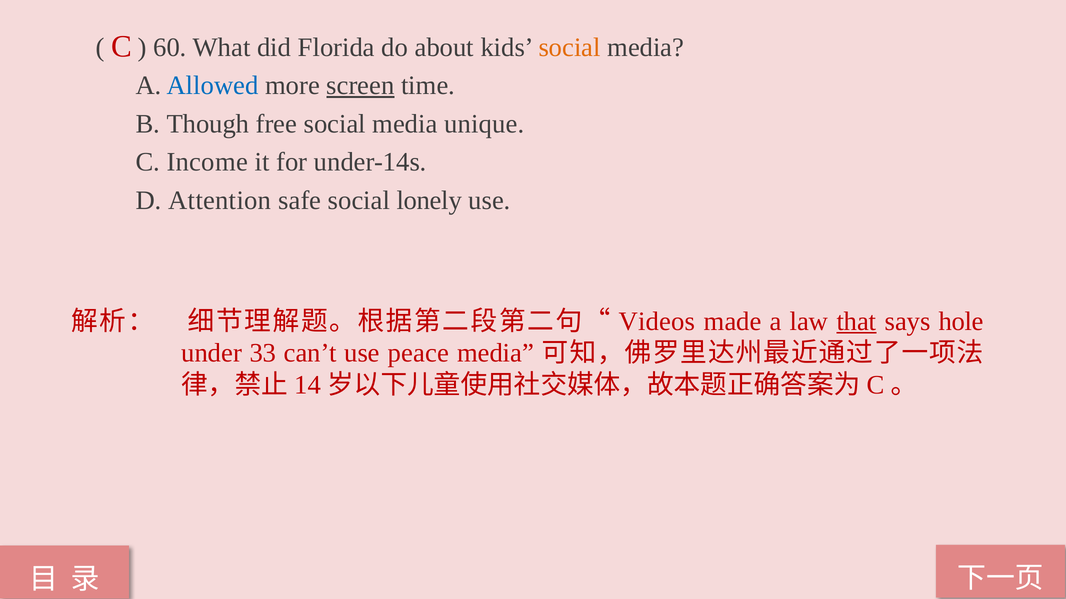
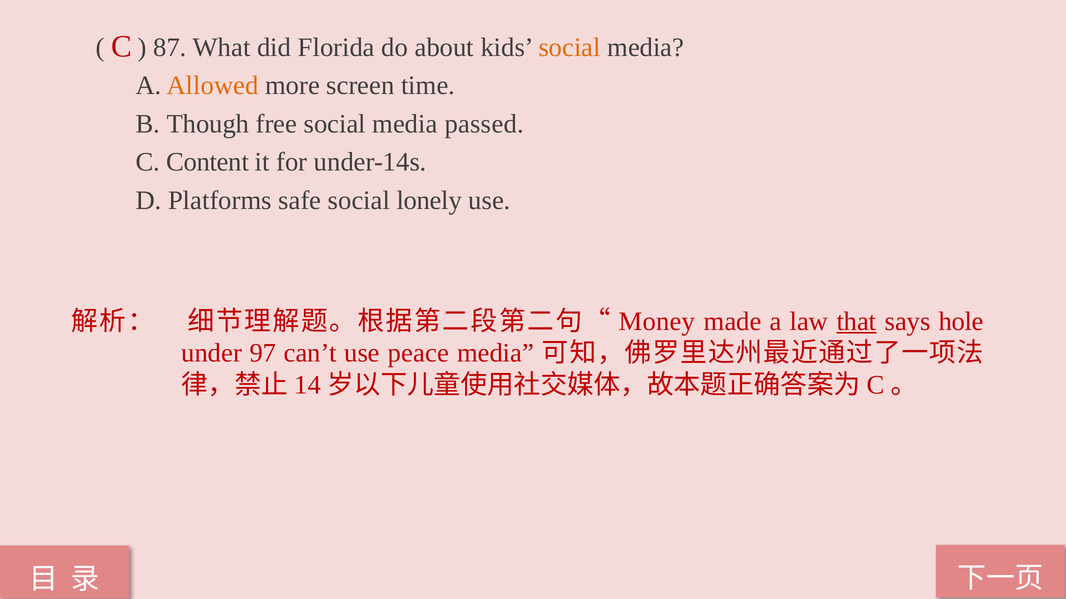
60: 60 -> 87
Allowed colour: blue -> orange
screen underline: present -> none
unique: unique -> passed
Income: Income -> Content
Attention: Attention -> Platforms
Videos: Videos -> Money
33: 33 -> 97
